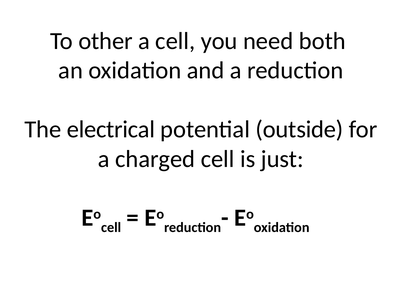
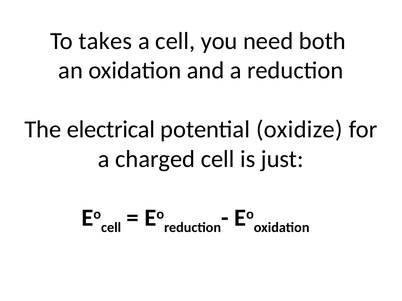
other: other -> takes
outside: outside -> oxidize
